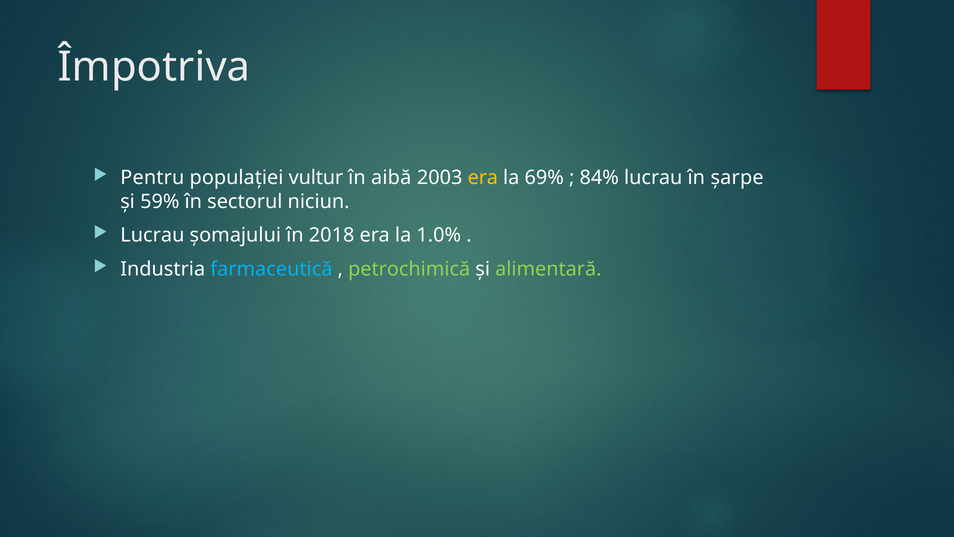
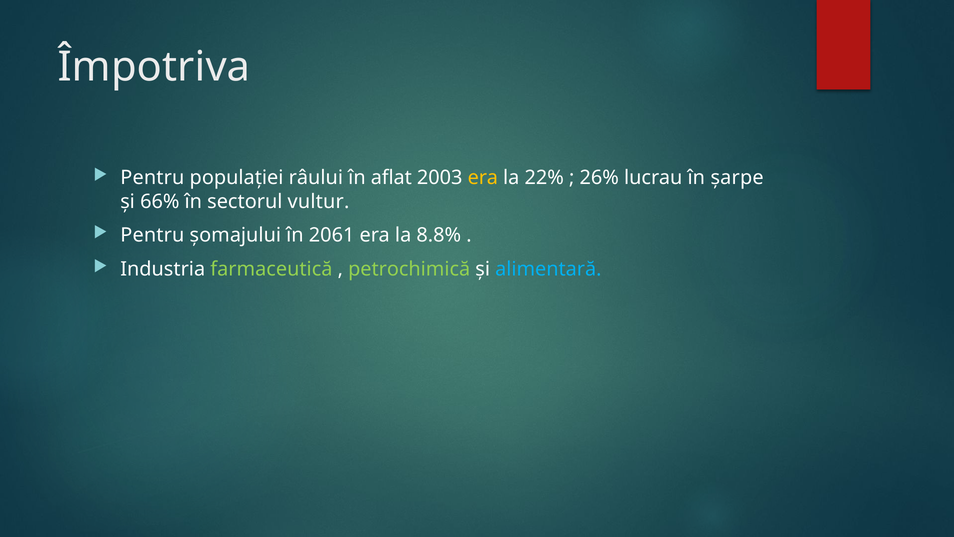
vultur: vultur -> râului
aibă: aibă -> aflat
69%: 69% -> 22%
84%: 84% -> 26%
59%: 59% -> 66%
niciun: niciun -> vultur
Lucrau at (152, 235): Lucrau -> Pentru
2018: 2018 -> 2061
1.0%: 1.0% -> 8.8%
farmaceutică colour: light blue -> light green
alimentară colour: light green -> light blue
